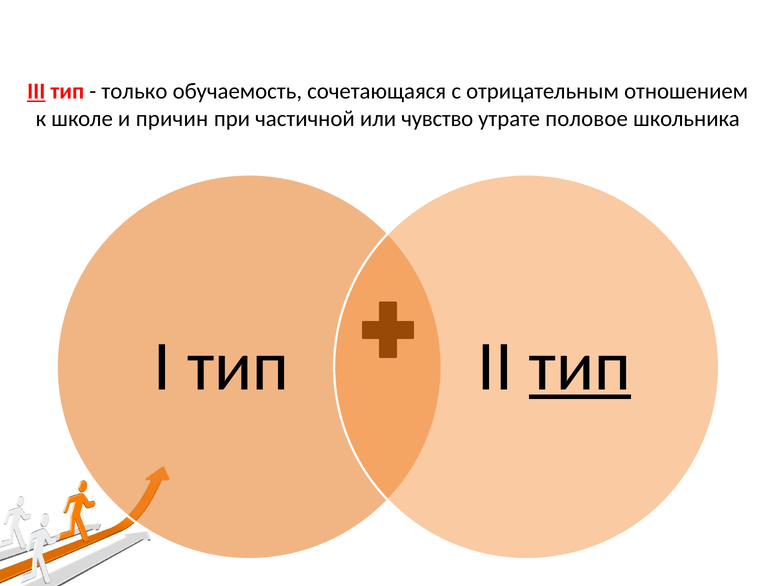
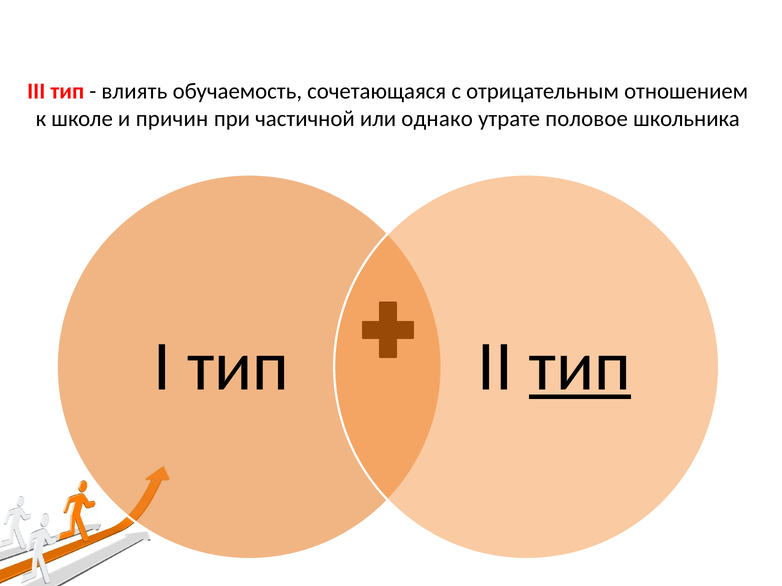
III underline: present -> none
только: только -> влиять
чувство: чувство -> однако
